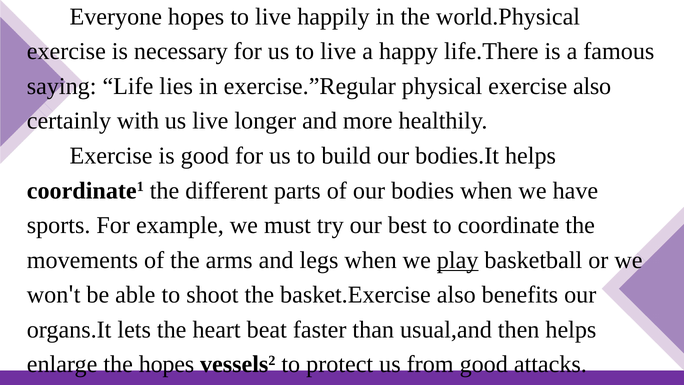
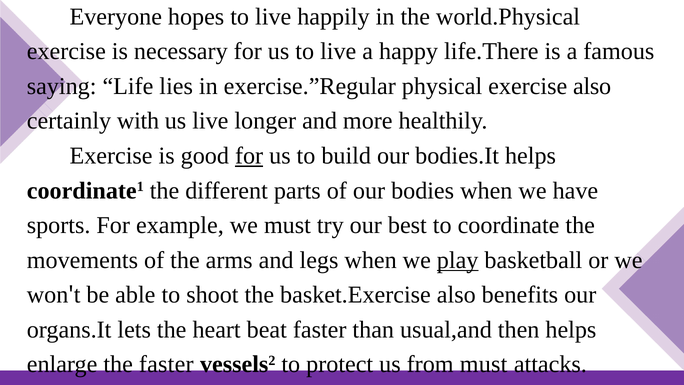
for at (249, 156) underline: none -> present
the hopes: hopes -> faster
from good: good -> must
